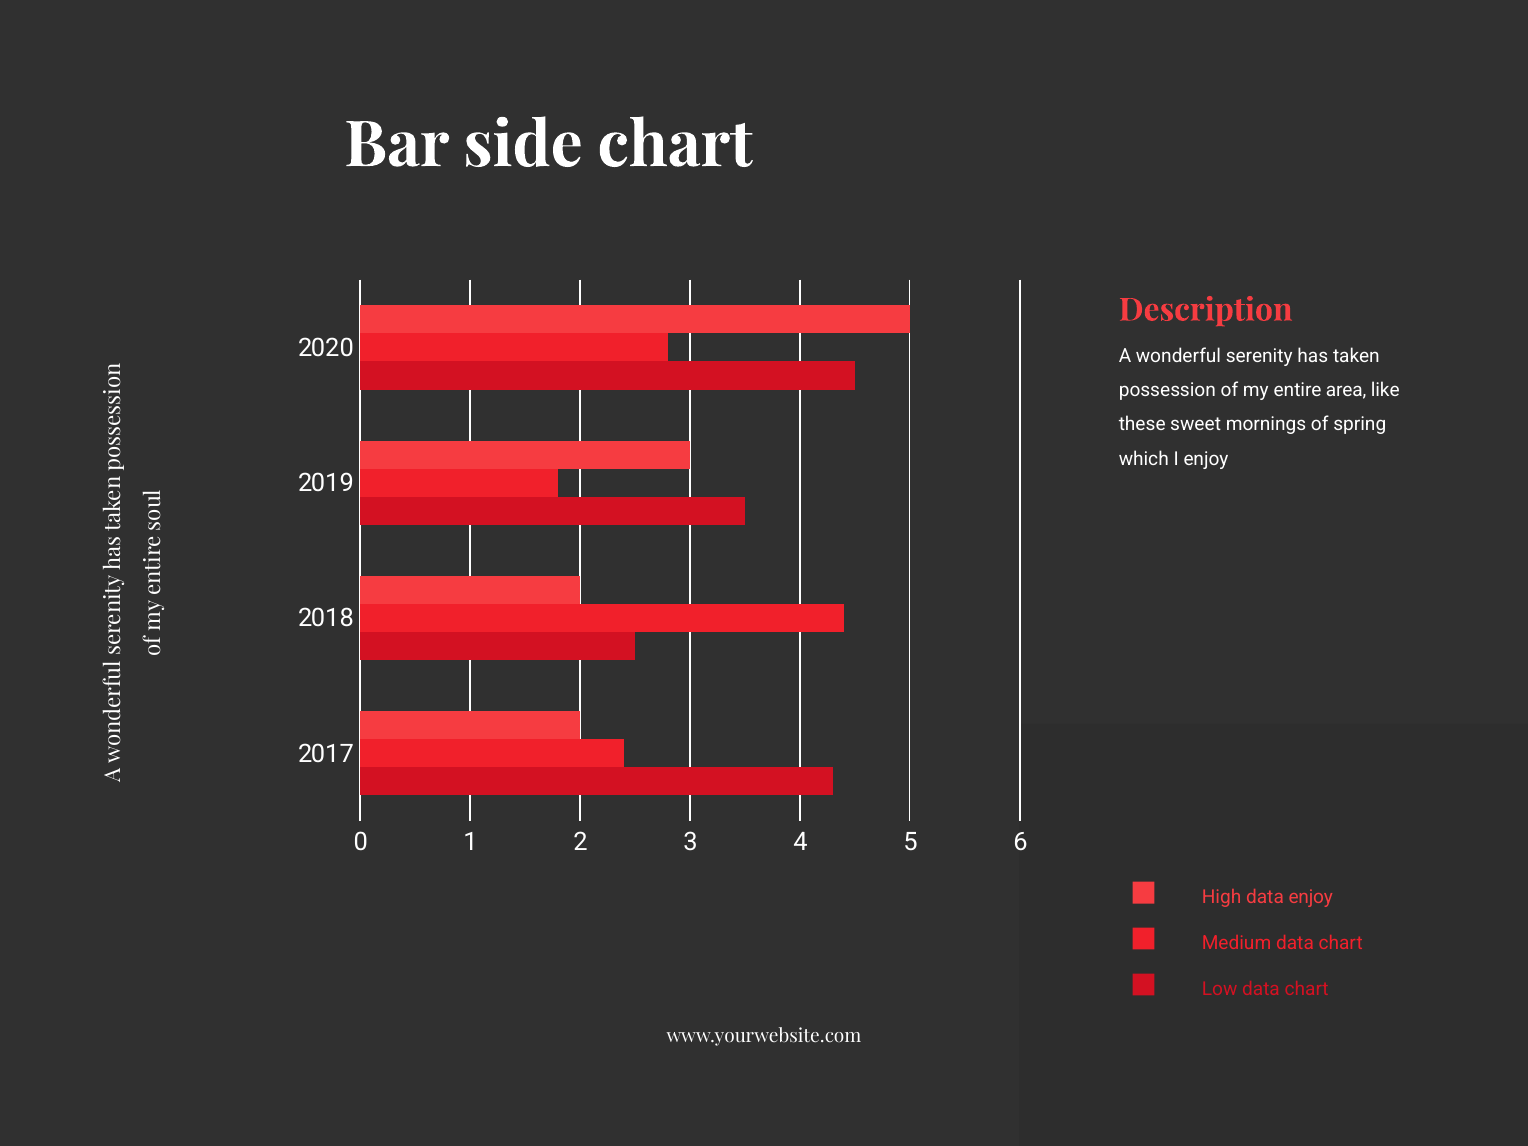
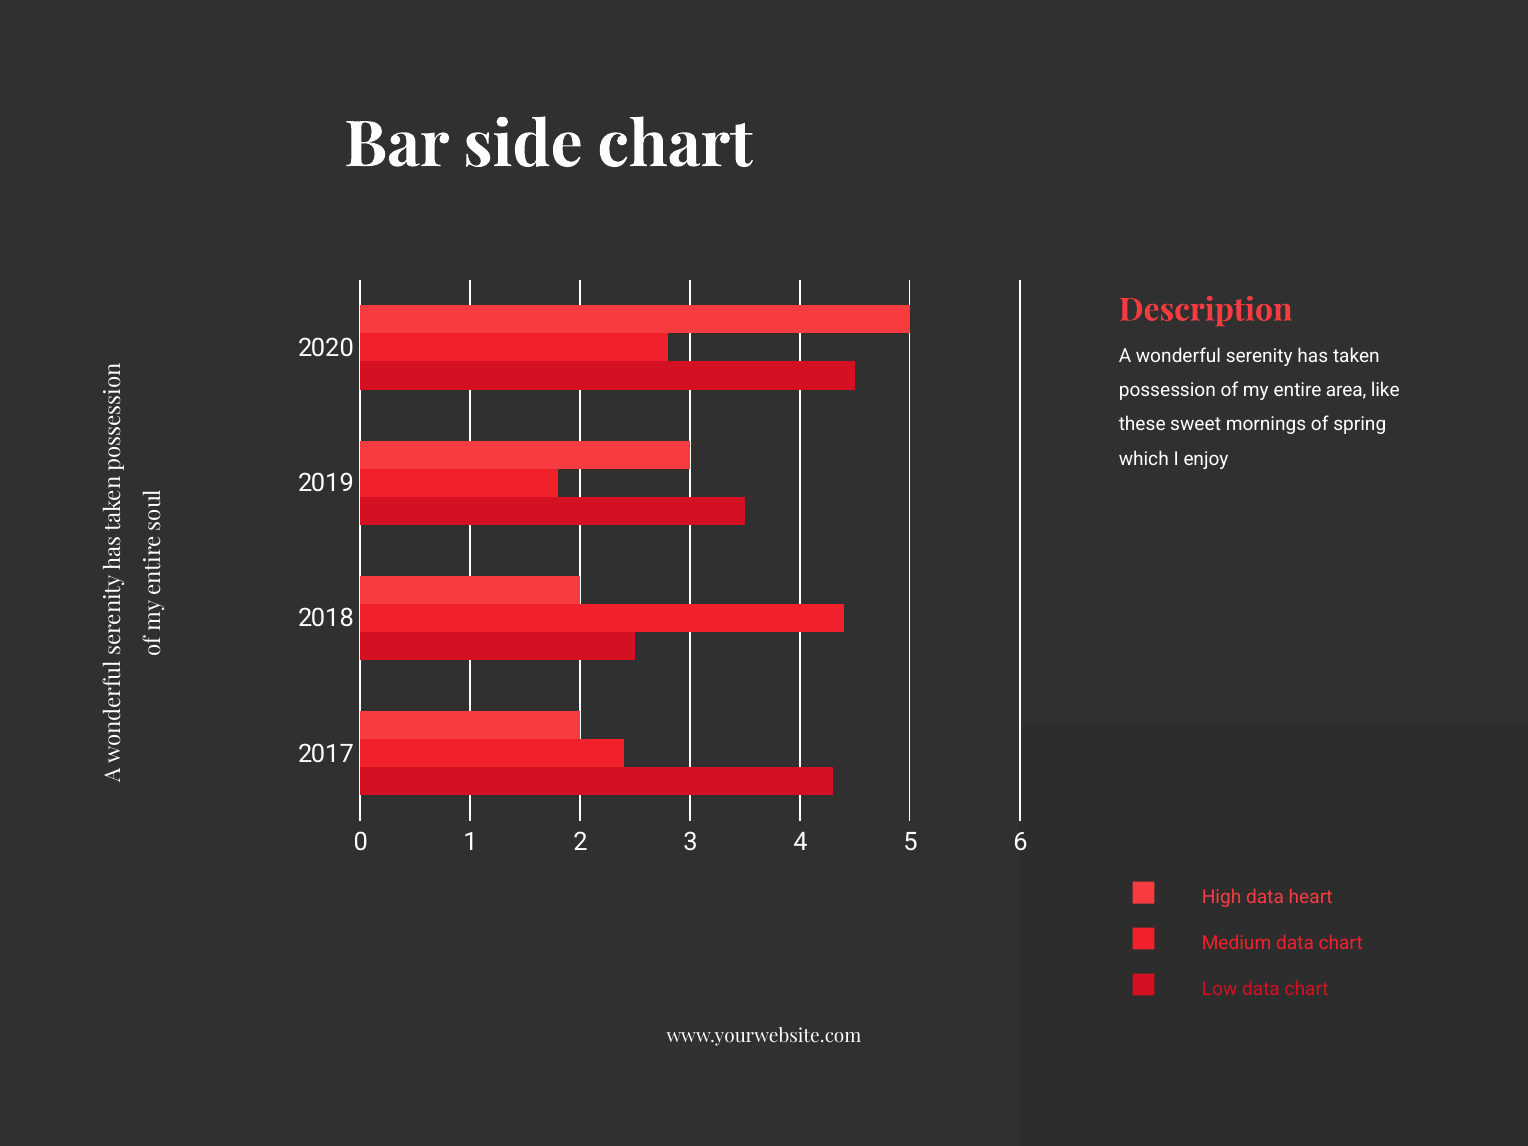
data enjoy: enjoy -> heart
